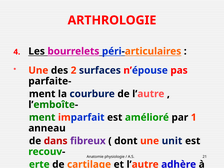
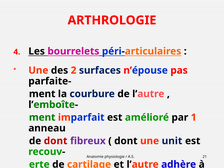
de dans: dans -> dont
